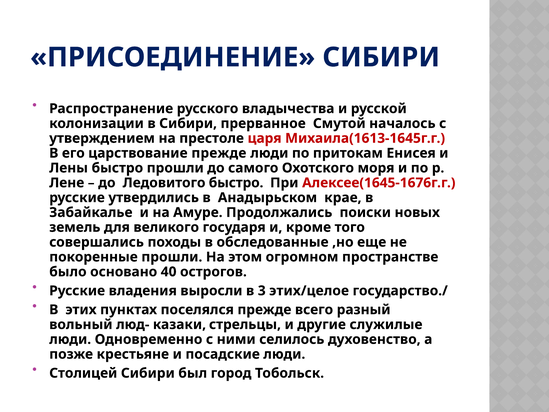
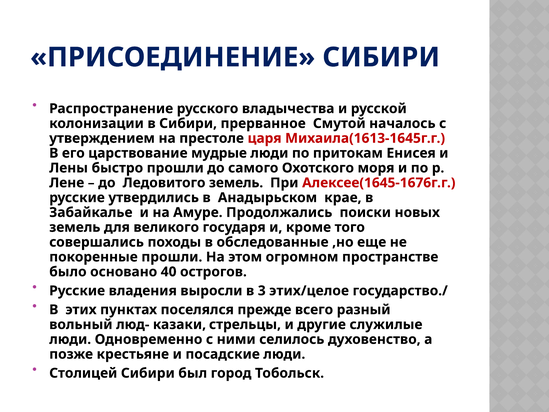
царствование прежде: прежде -> мудрые
Ледовитого быстро: быстро -> земель
